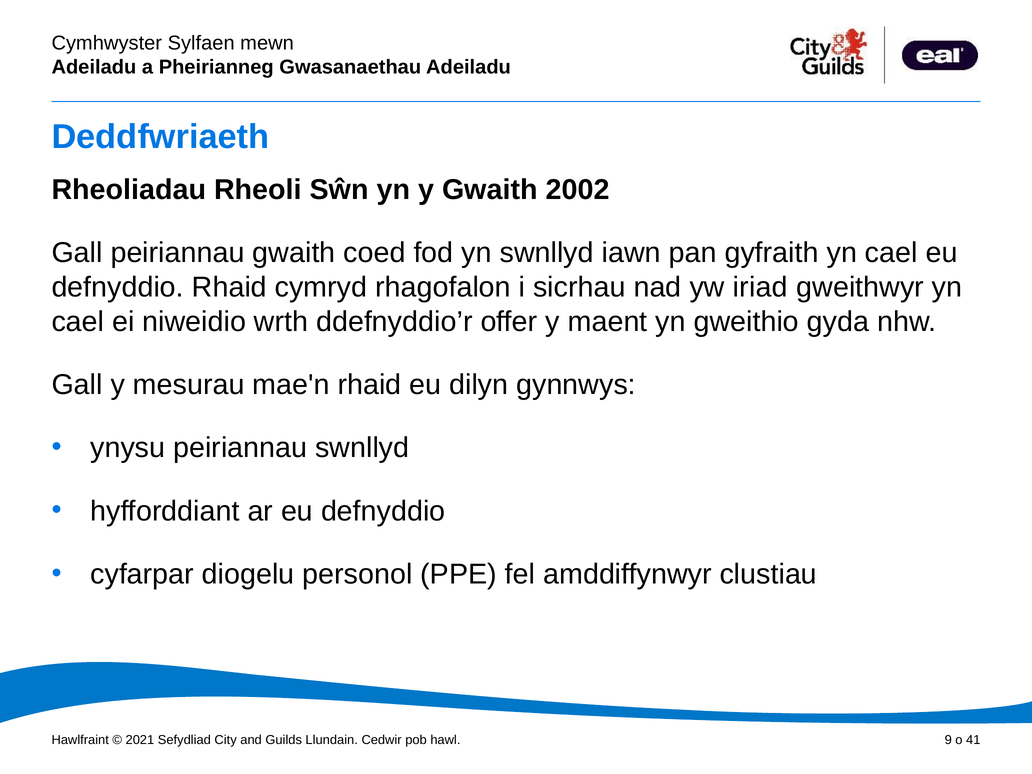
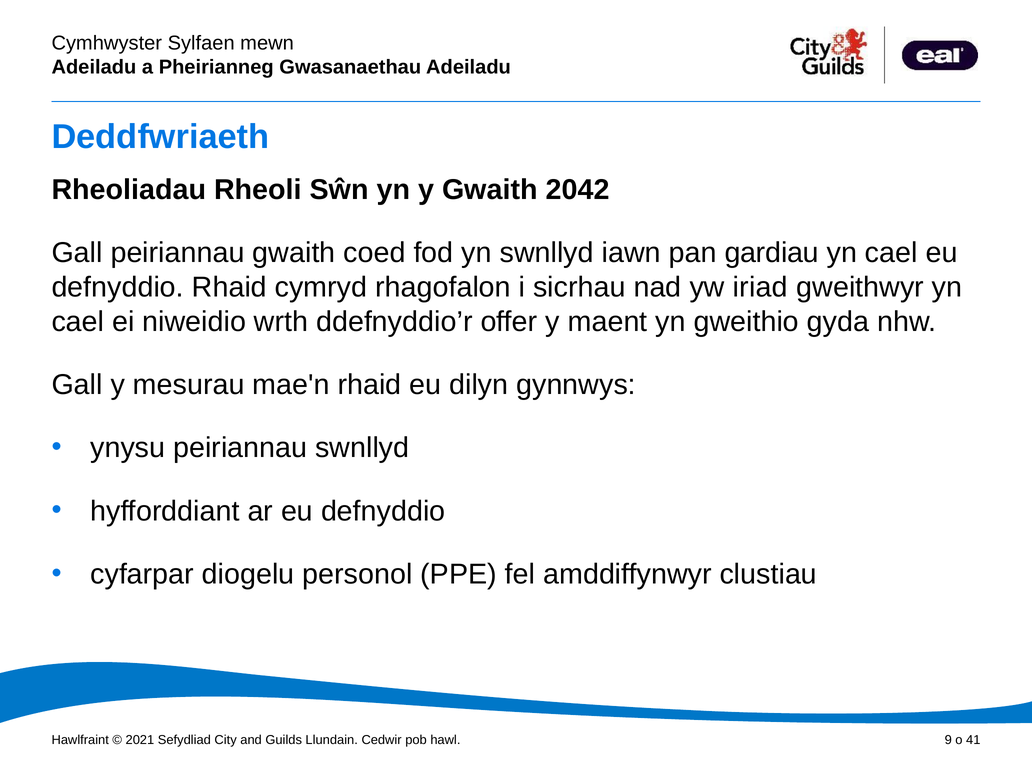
2002: 2002 -> 2042
gyfraith: gyfraith -> gardiau
